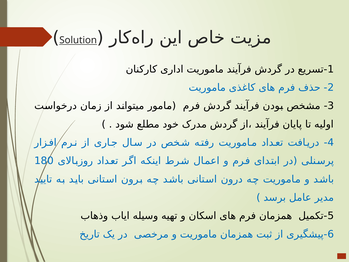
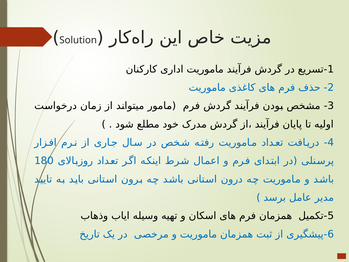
Solution underline: present -> none
